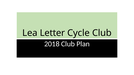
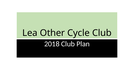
Letter: Letter -> Other
